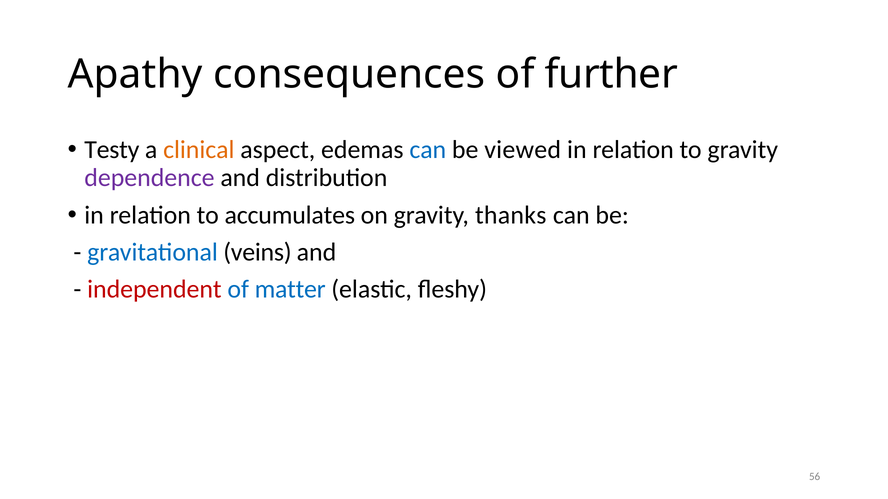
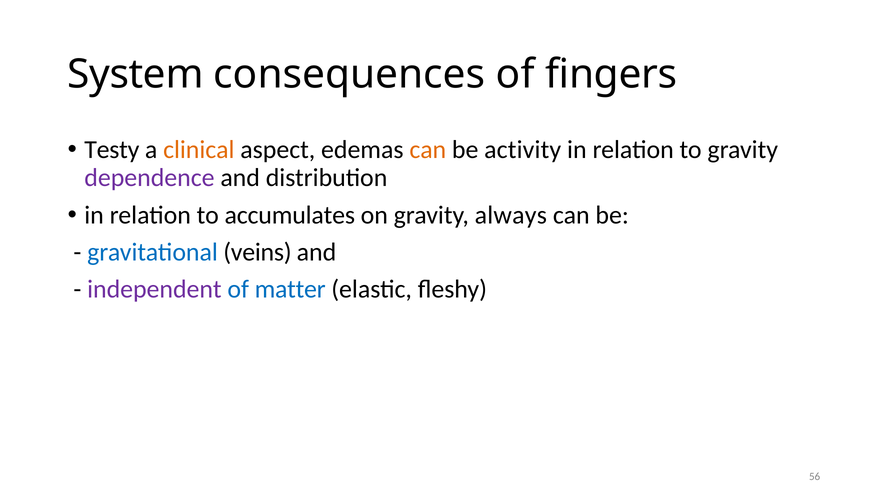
Apathy: Apathy -> System
further: further -> fingers
can at (428, 150) colour: blue -> orange
viewed: viewed -> activity
thanks: thanks -> always
independent colour: red -> purple
